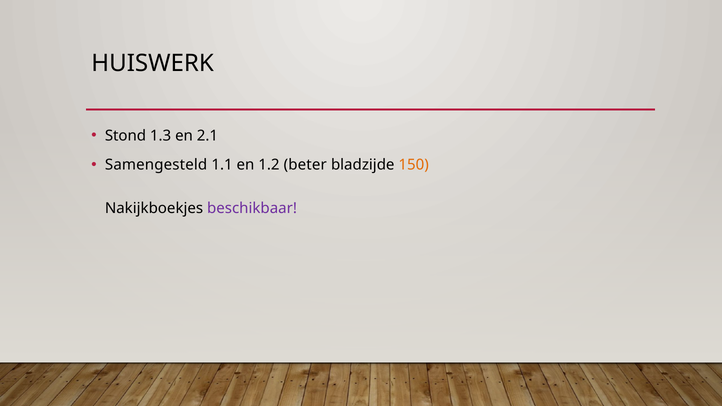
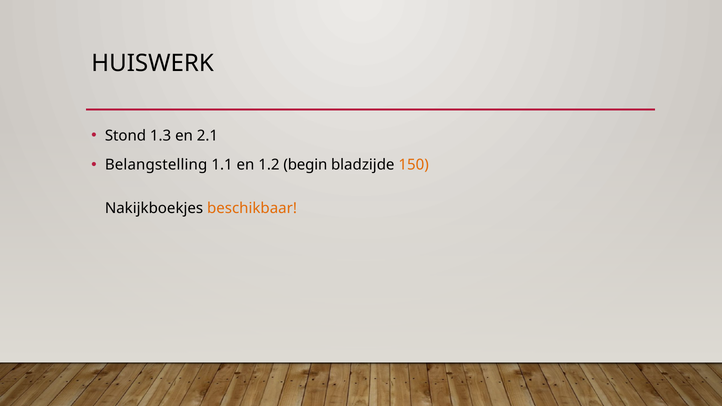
Samengesteld: Samengesteld -> Belangstelling
beter: beter -> begin
beschikbaar colour: purple -> orange
